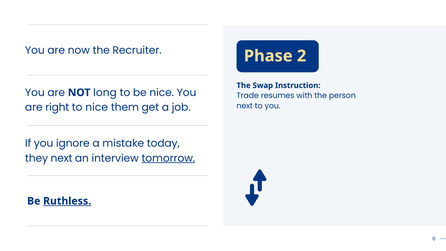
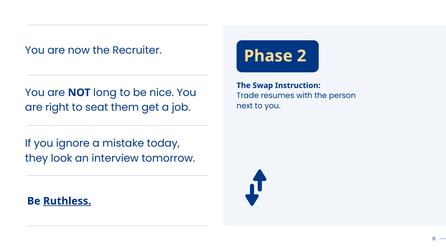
to nice: nice -> seat
they next: next -> look
tomorrow underline: present -> none
